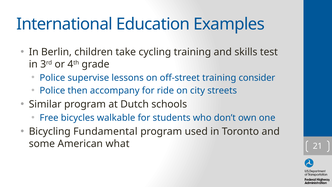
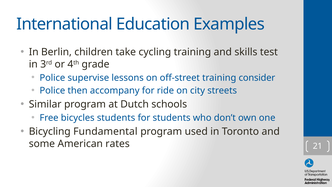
bicycles walkable: walkable -> students
what: what -> rates
